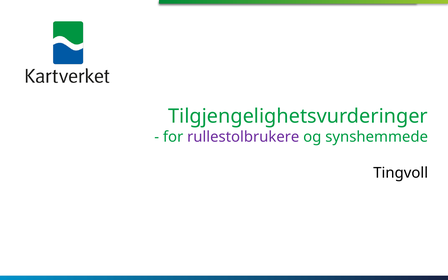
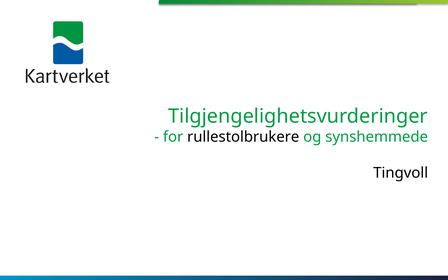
rullestolbrukere colour: purple -> black
